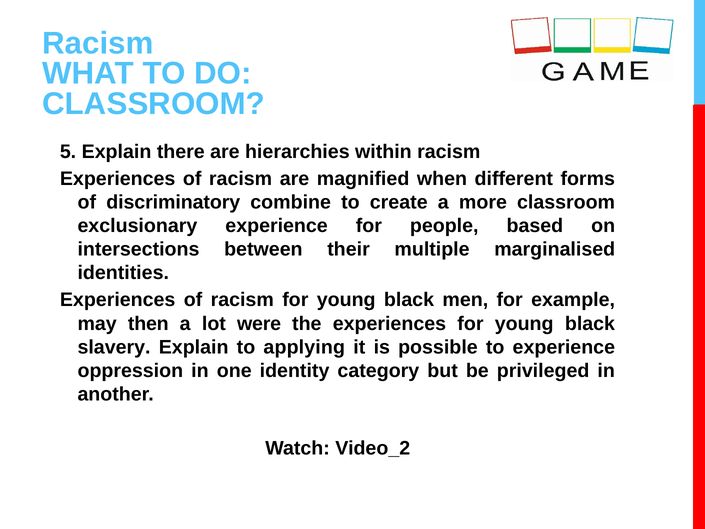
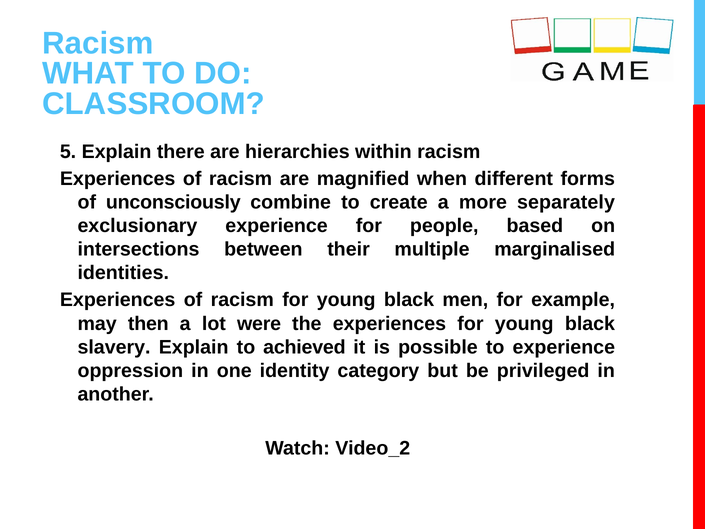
discriminatory: discriminatory -> unconsciously
more classroom: classroom -> separately
applying: applying -> achieved
